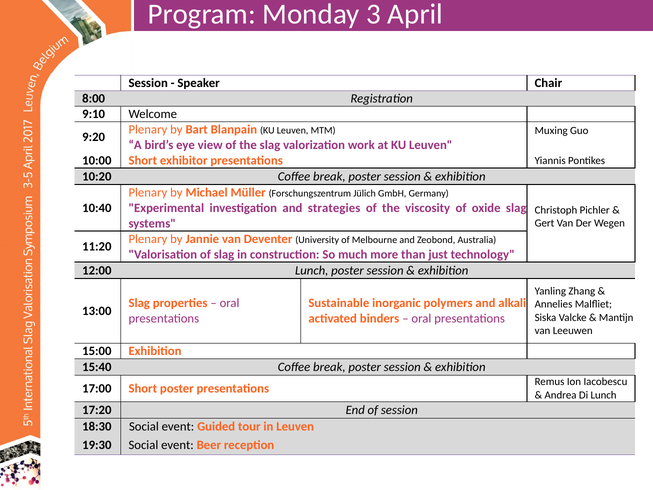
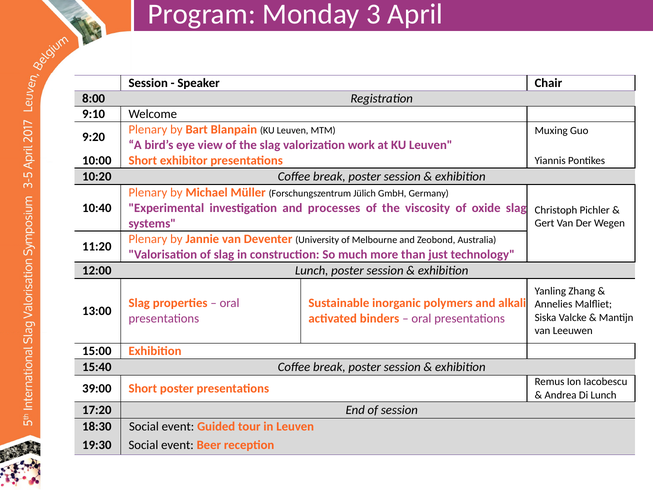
strategies: strategies -> processes
17:00: 17:00 -> 39:00
